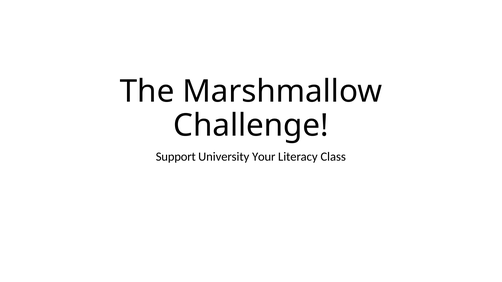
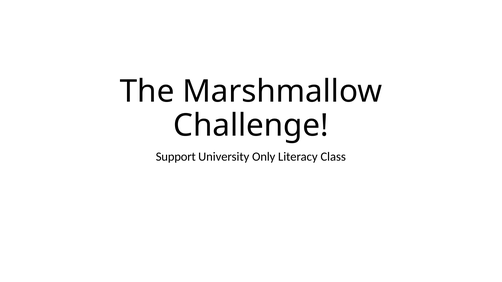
Your: Your -> Only
